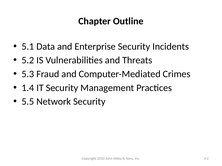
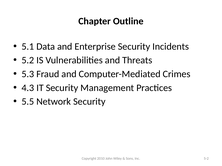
1.4: 1.4 -> 4.3
